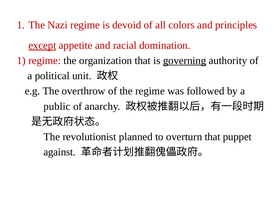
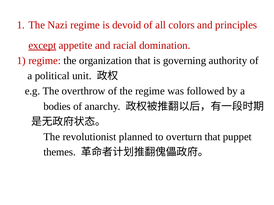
governing underline: present -> none
public: public -> bodies
against: against -> themes
